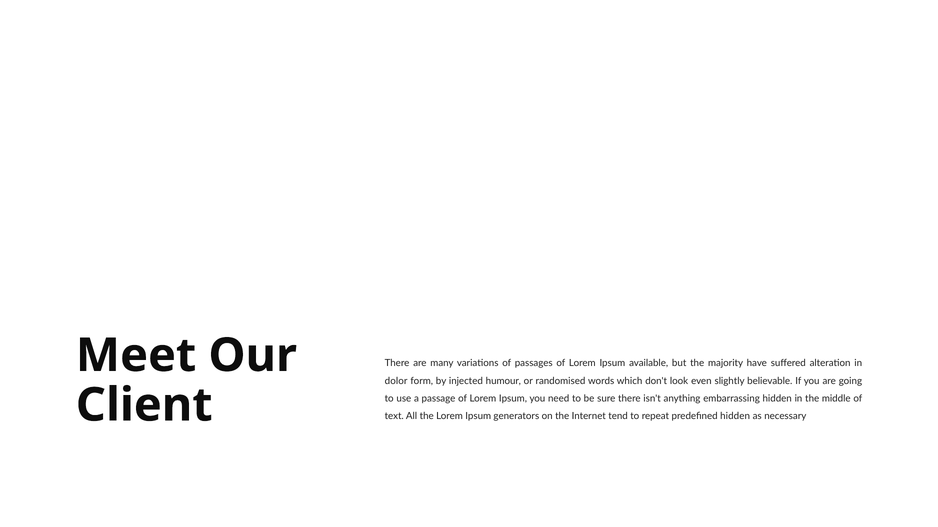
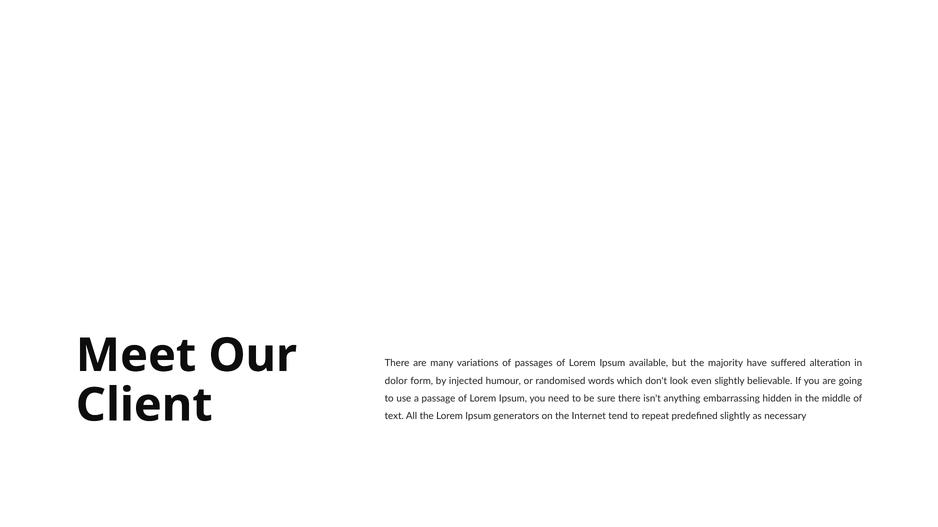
predefined hidden: hidden -> slightly
